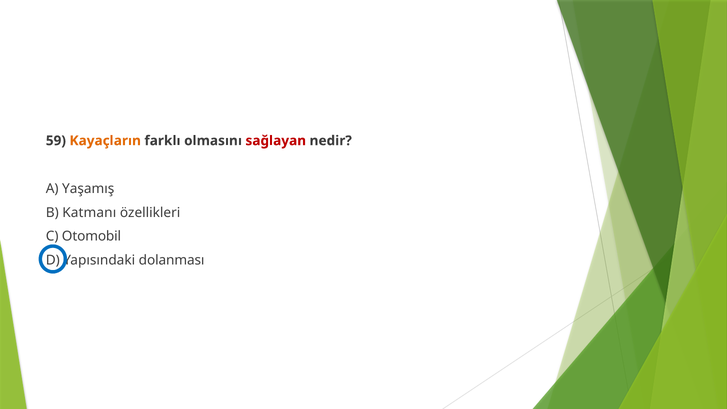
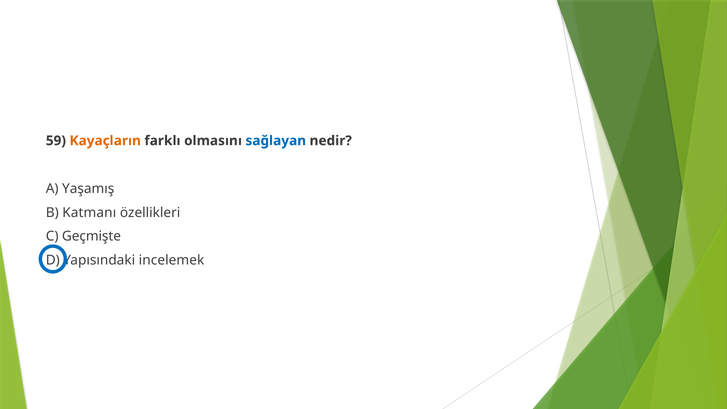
sağlayan colour: red -> blue
Otomobil: Otomobil -> Geçmişte
dolanması: dolanması -> incelemek
